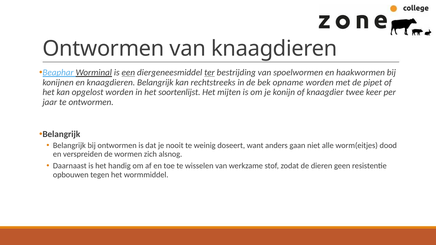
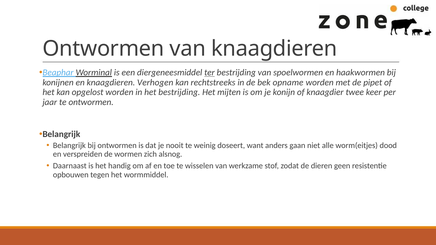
een underline: present -> none
knaagdieren Belangrijk: Belangrijk -> Verhogen
het soortenlijst: soortenlijst -> bestrijding
